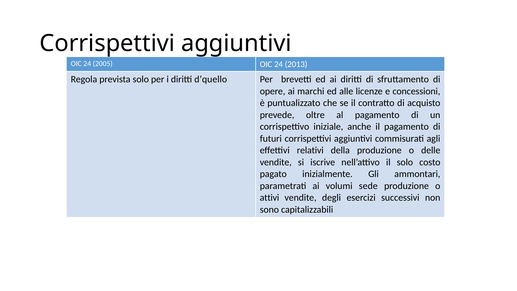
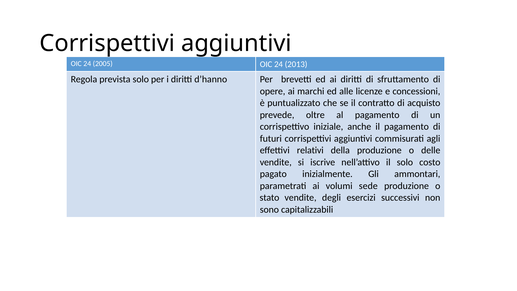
d’quello: d’quello -> d’hanno
attivi: attivi -> stato
